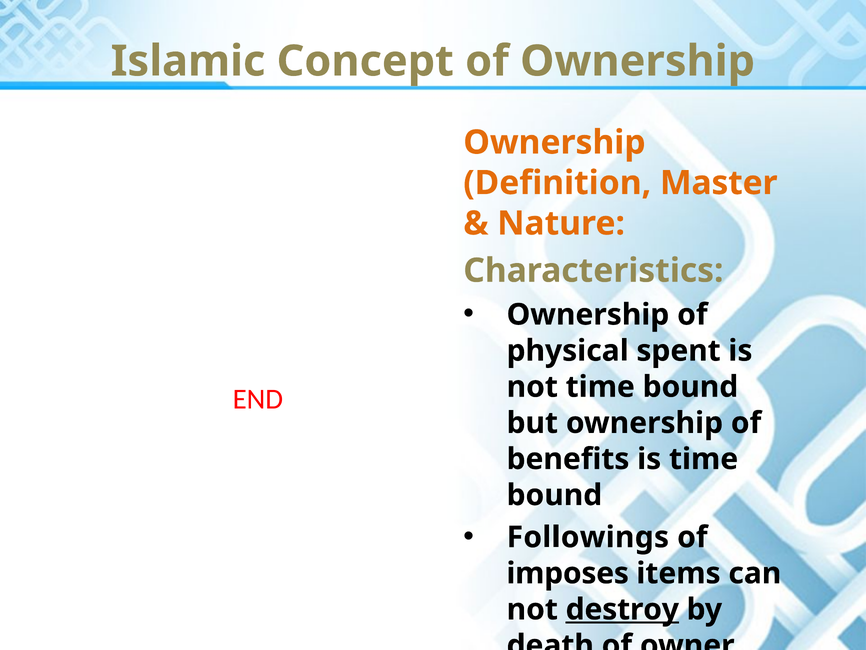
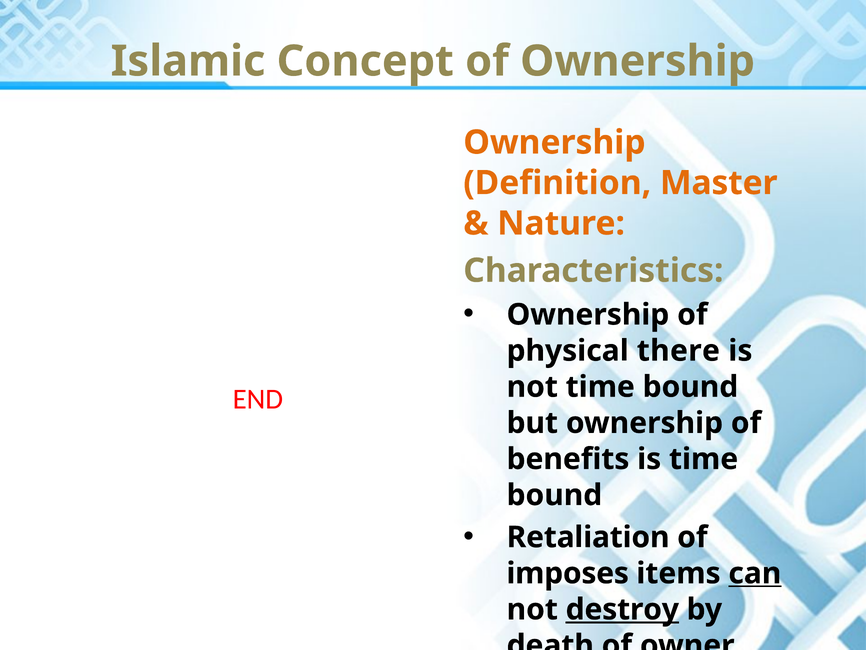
spent: spent -> there
Followings: Followings -> Retaliation
can underline: none -> present
